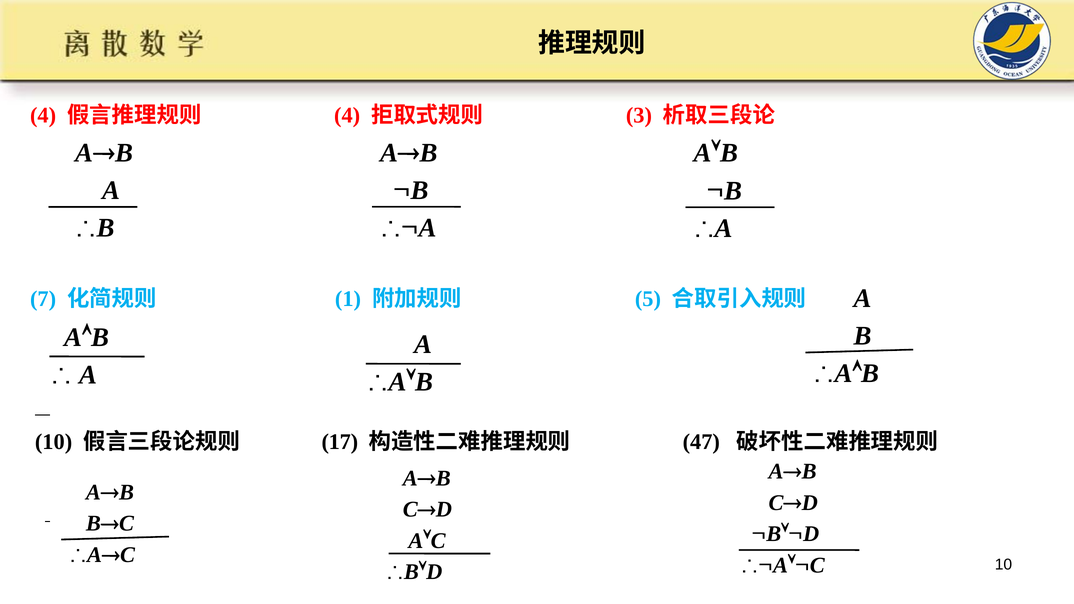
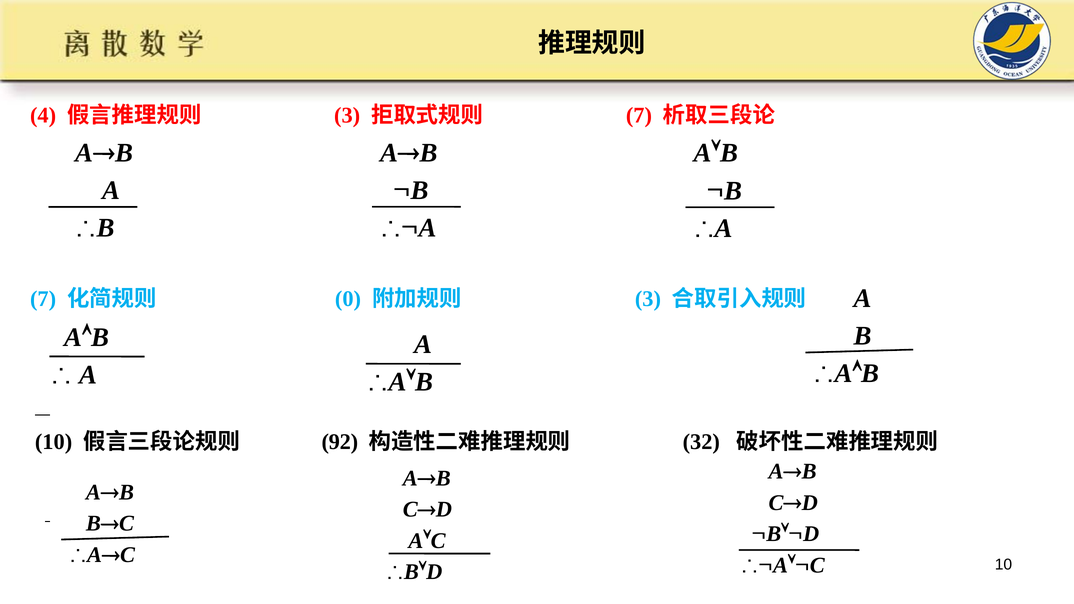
4 at (347, 115): 4 -> 3
3 at (639, 115): 3 -> 7
1: 1 -> 0
5 at (648, 299): 5 -> 3
17: 17 -> 92
47: 47 -> 32
